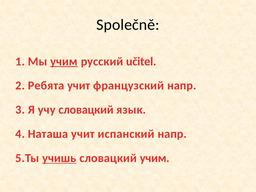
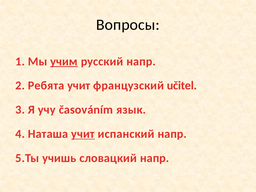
Společně: Společně -> Вопросы
русский učitel: učitel -> напр
французский напр: напр -> učitel
учу словацкий: словацкий -> časováním
учит at (83, 134) underline: none -> present
учишь underline: present -> none
словацкий учим: учим -> напр
